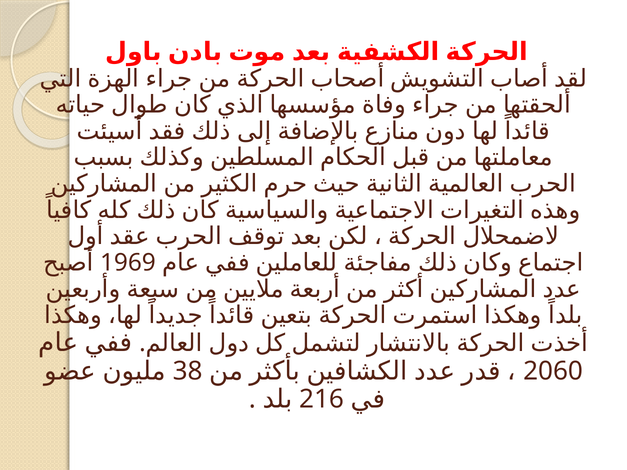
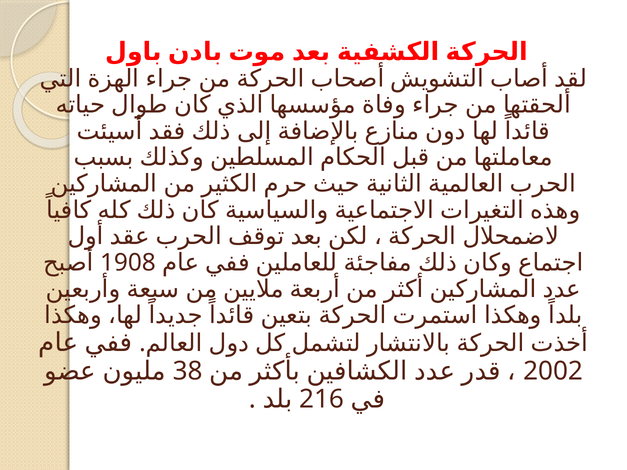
1969: 1969 -> 1908
2060: 2060 -> 2002
